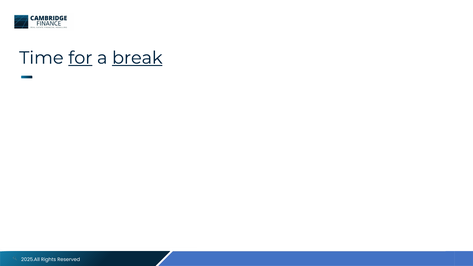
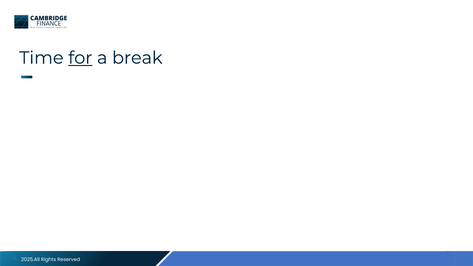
break underline: present -> none
